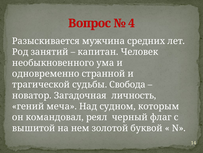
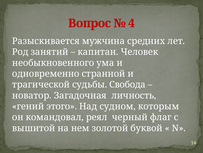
меча: меча -> этого
